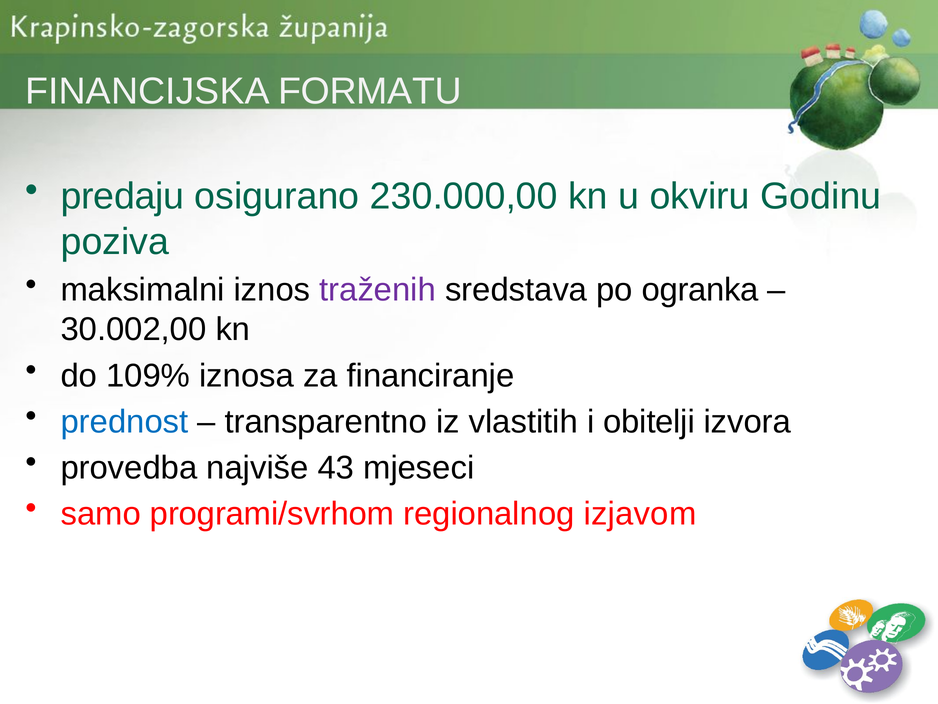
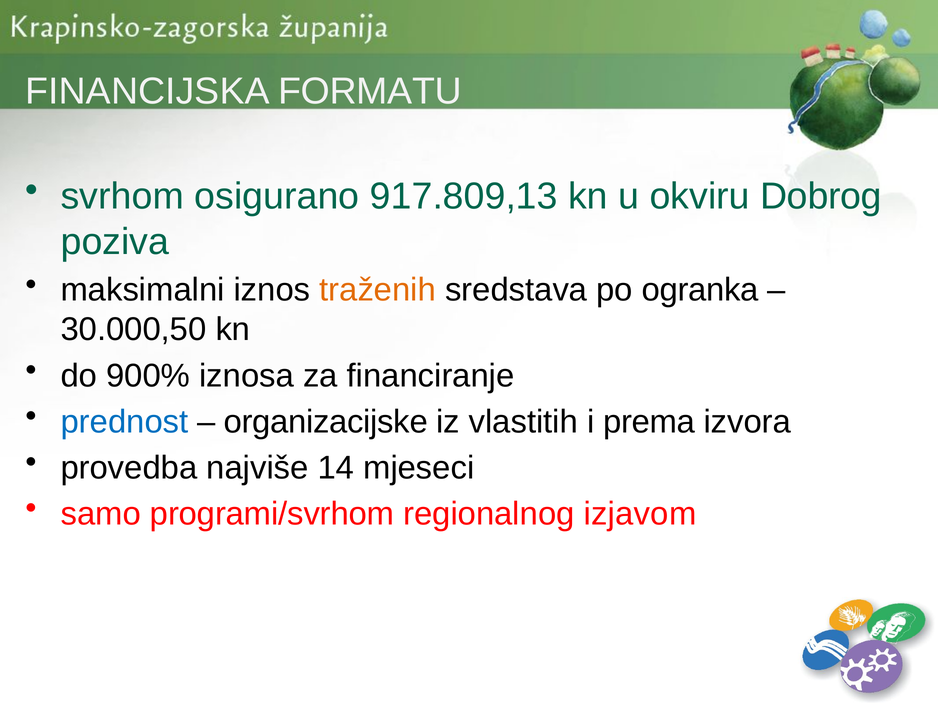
predaju: predaju -> svrhom
230.000,00: 230.000,00 -> 917.809,13
Godinu: Godinu -> Dobrog
traženih colour: purple -> orange
30.002,00: 30.002,00 -> 30.000,50
109%: 109% -> 900%
transparentno: transparentno -> organizacijske
obitelji: obitelji -> prema
43: 43 -> 14
